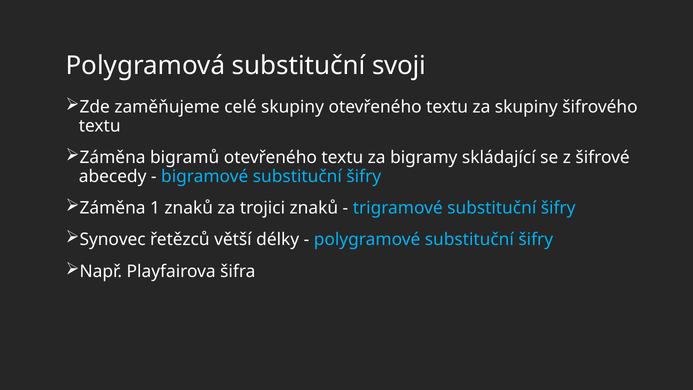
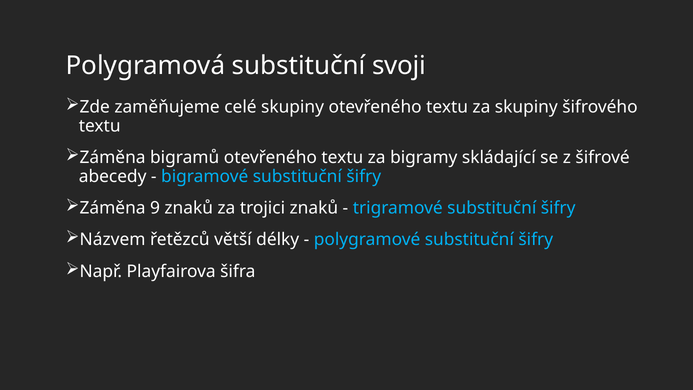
1: 1 -> 9
Synovec: Synovec -> Názvem
